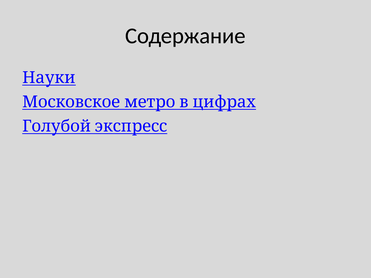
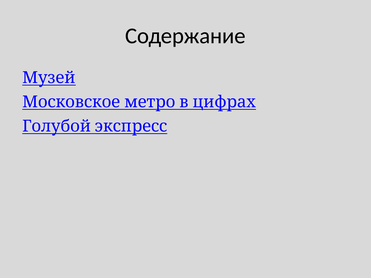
Науки: Науки -> Музей
